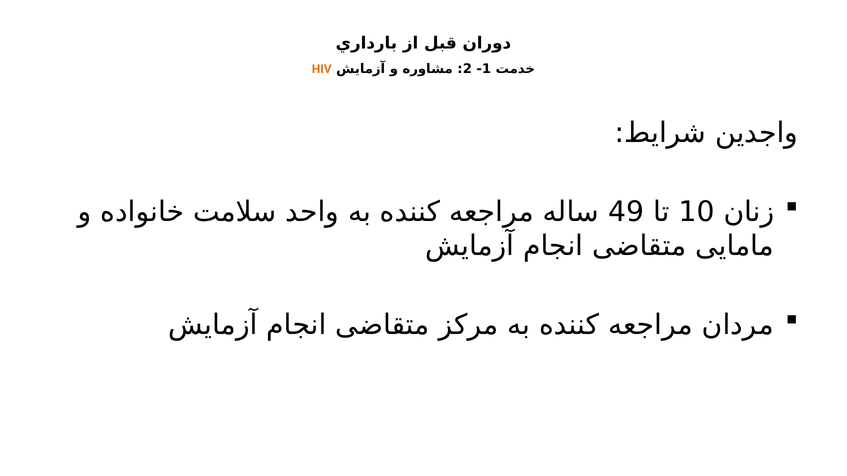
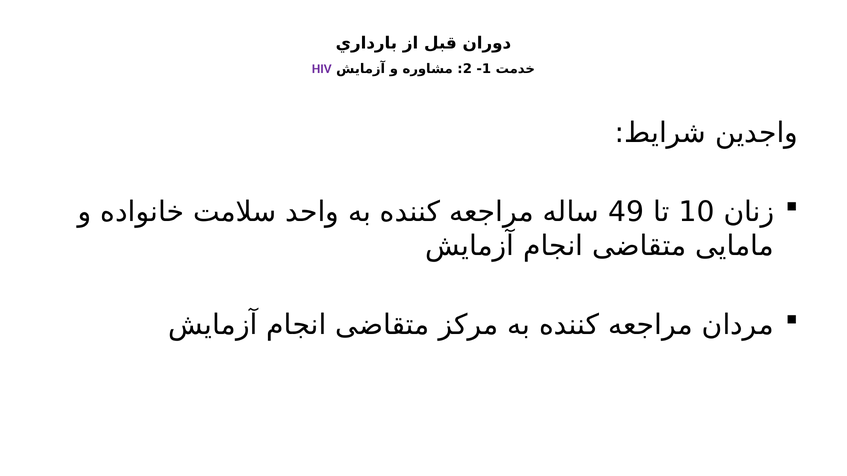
HIV colour: orange -> purple
